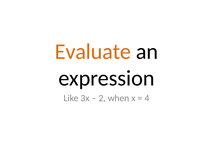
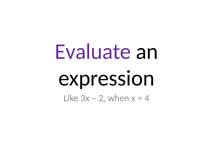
Evaluate colour: orange -> purple
